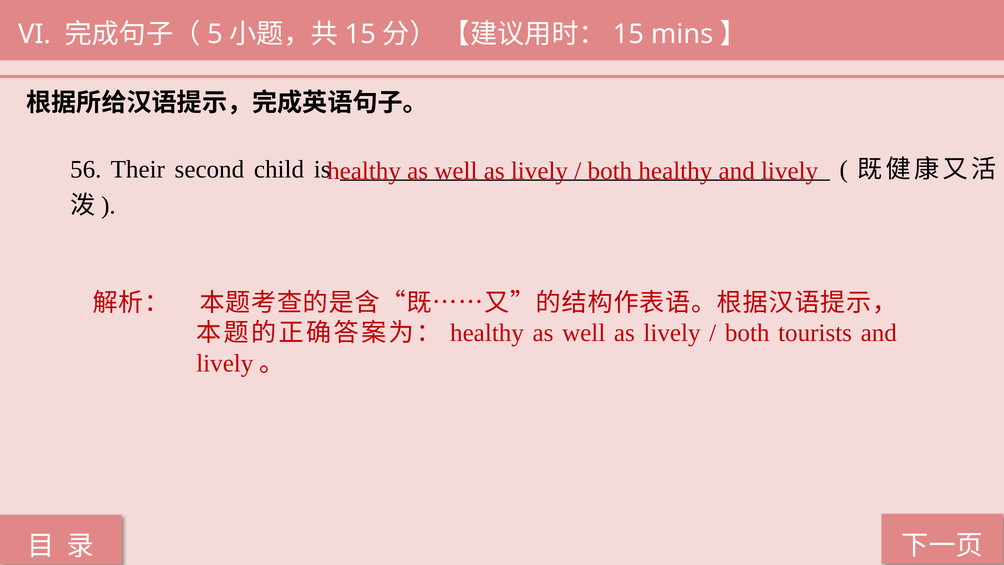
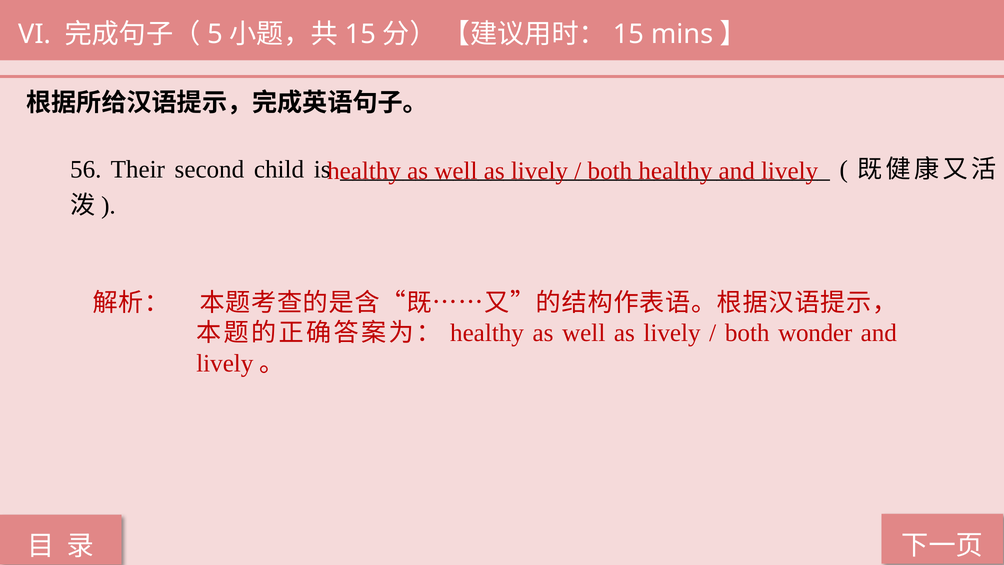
tourists: tourists -> wonder
